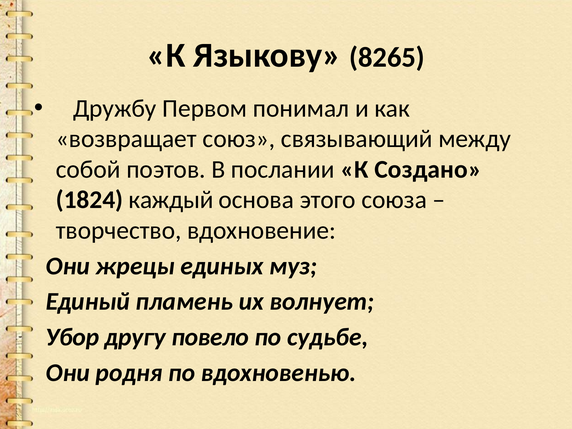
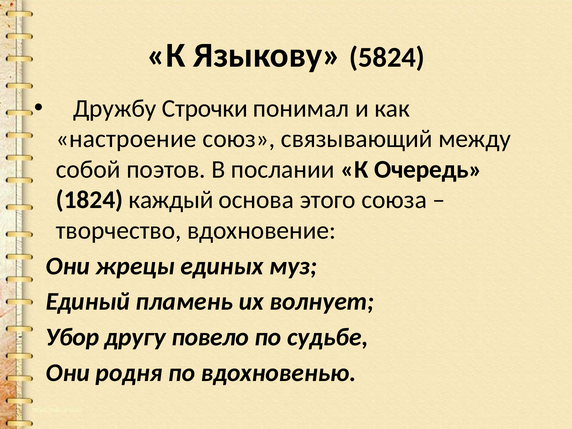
8265: 8265 -> 5824
Первом: Первом -> Строчки
возвращает: возвращает -> настроение
Создано: Создано -> Очередь
